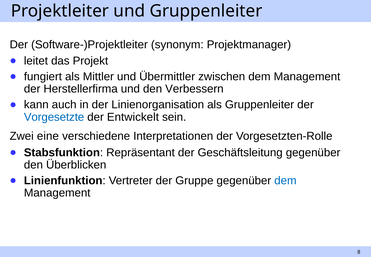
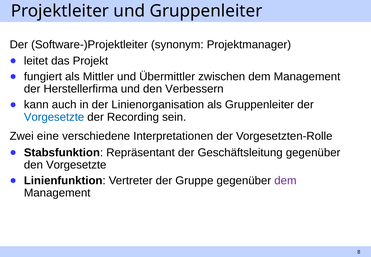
Entwickelt: Entwickelt -> Recording
den Überblicken: Überblicken -> Vorgesetzte
dem at (285, 181) colour: blue -> purple
